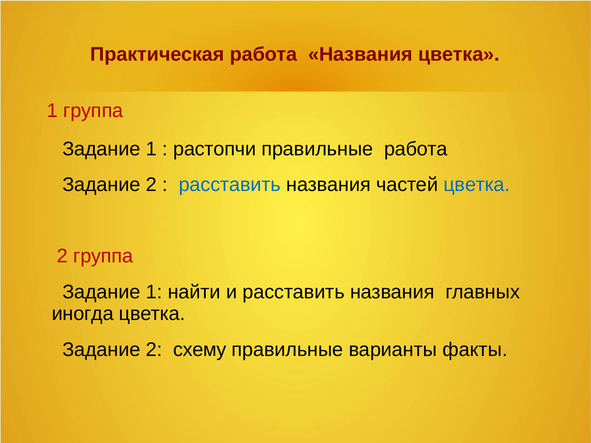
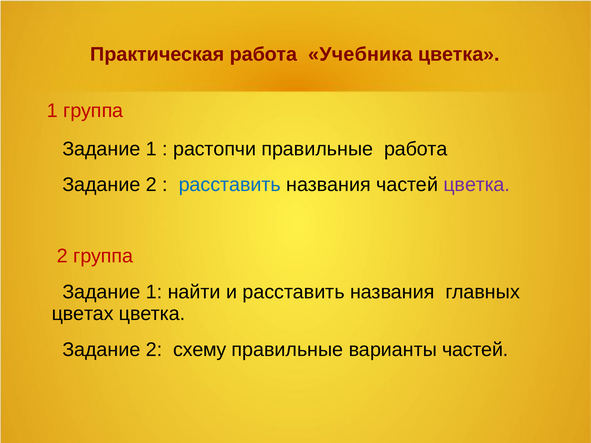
работа Названия: Названия -> Учебника
цветка at (477, 185) colour: blue -> purple
иногда: иногда -> цветах
варианты факты: факты -> частей
